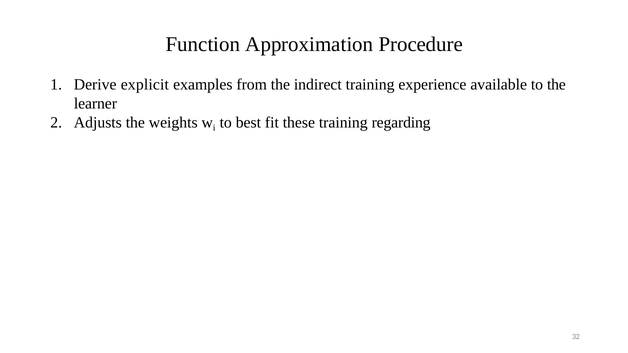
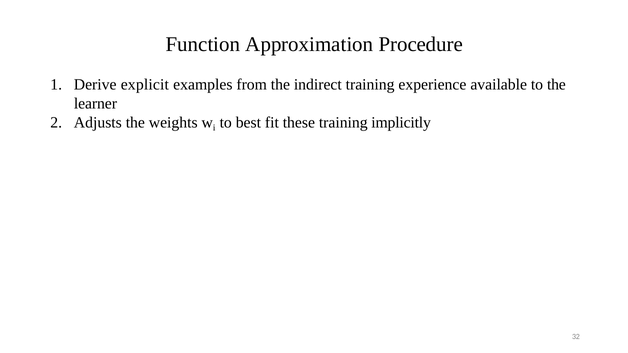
regarding: regarding -> implicitly
